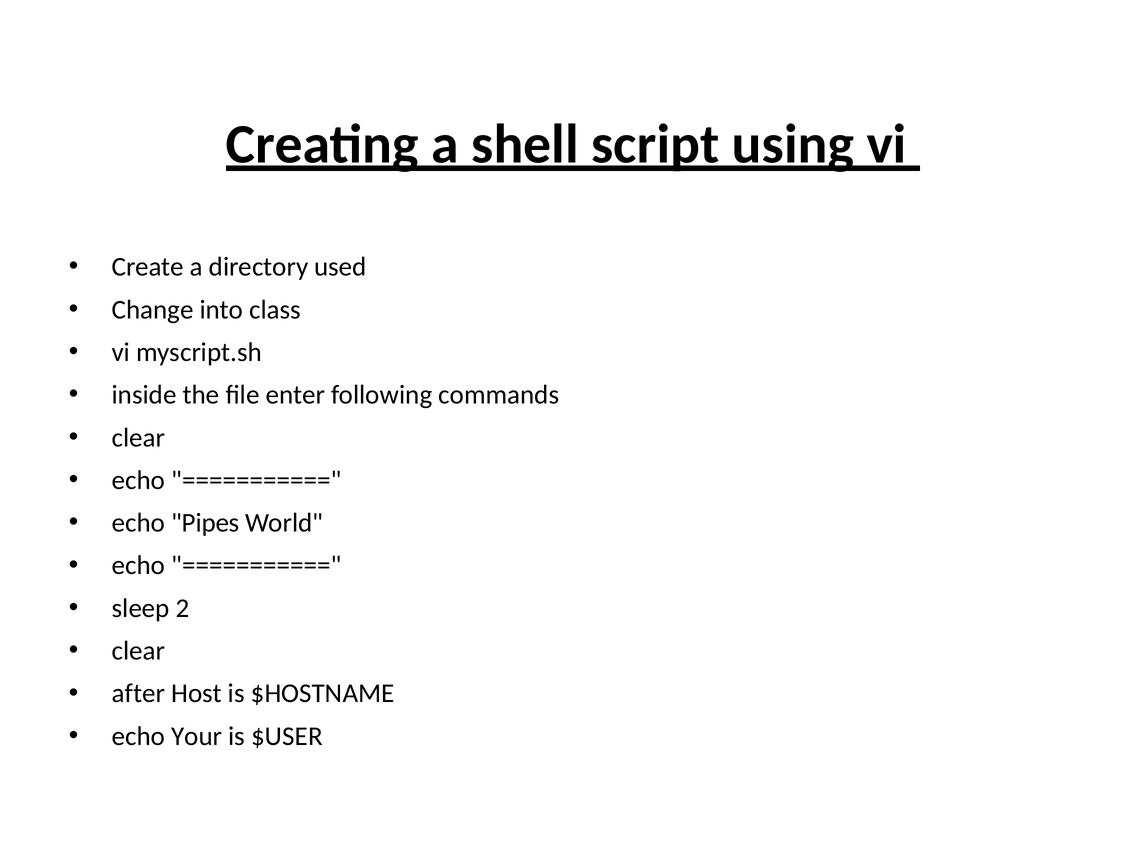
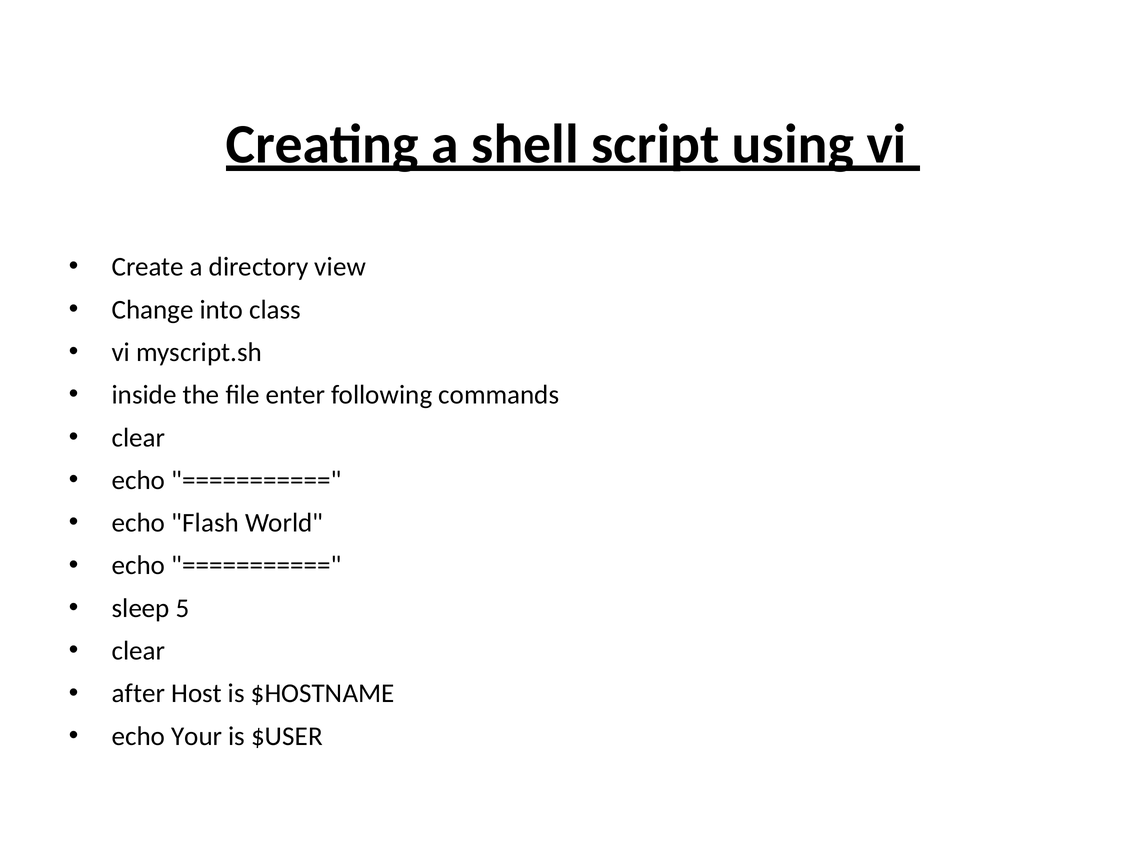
used: used -> view
Pipes: Pipes -> Flash
2: 2 -> 5
